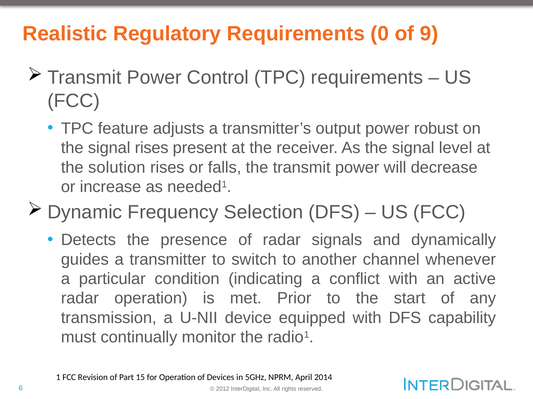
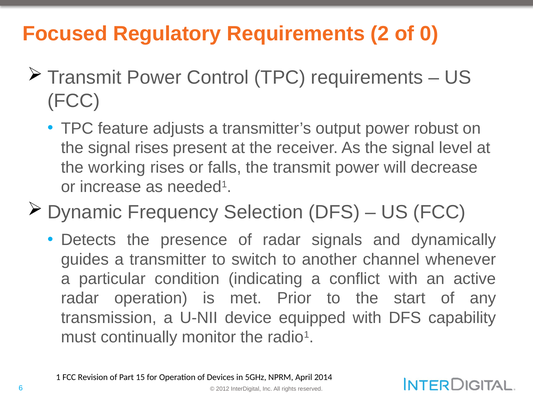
Realistic: Realistic -> Focused
0: 0 -> 2
9: 9 -> 0
solution: solution -> working
